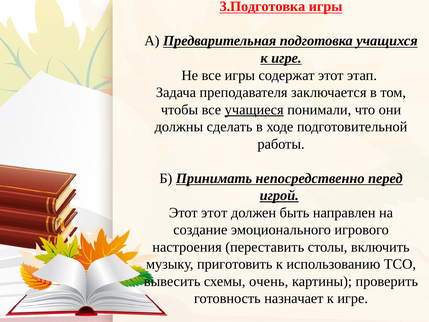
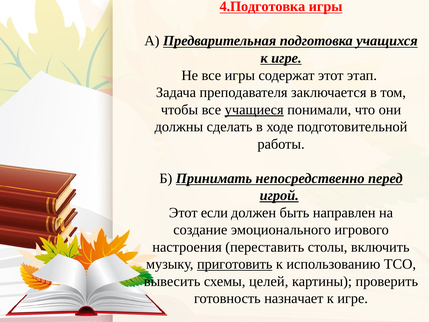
3.Подготовка: 3.Подготовка -> 4.Подготовка
Этот этот: этот -> если
приготовить underline: none -> present
очень: очень -> целей
